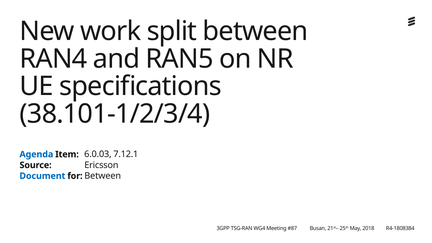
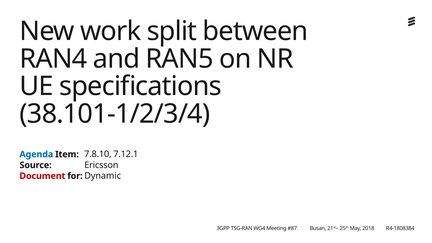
6.0.03: 6.0.03 -> 7.8.10
Document colour: blue -> red
for Between: Between -> Dynamic
